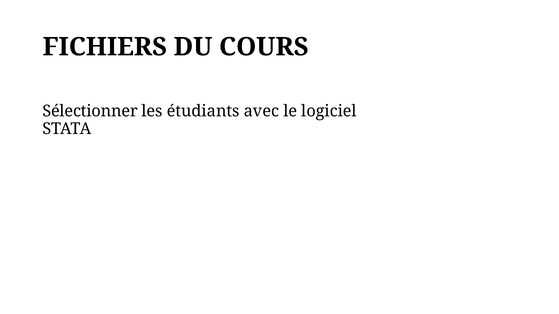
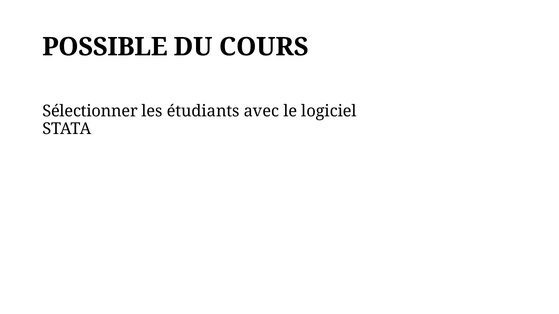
FICHIERS: FICHIERS -> POSSIBLE
